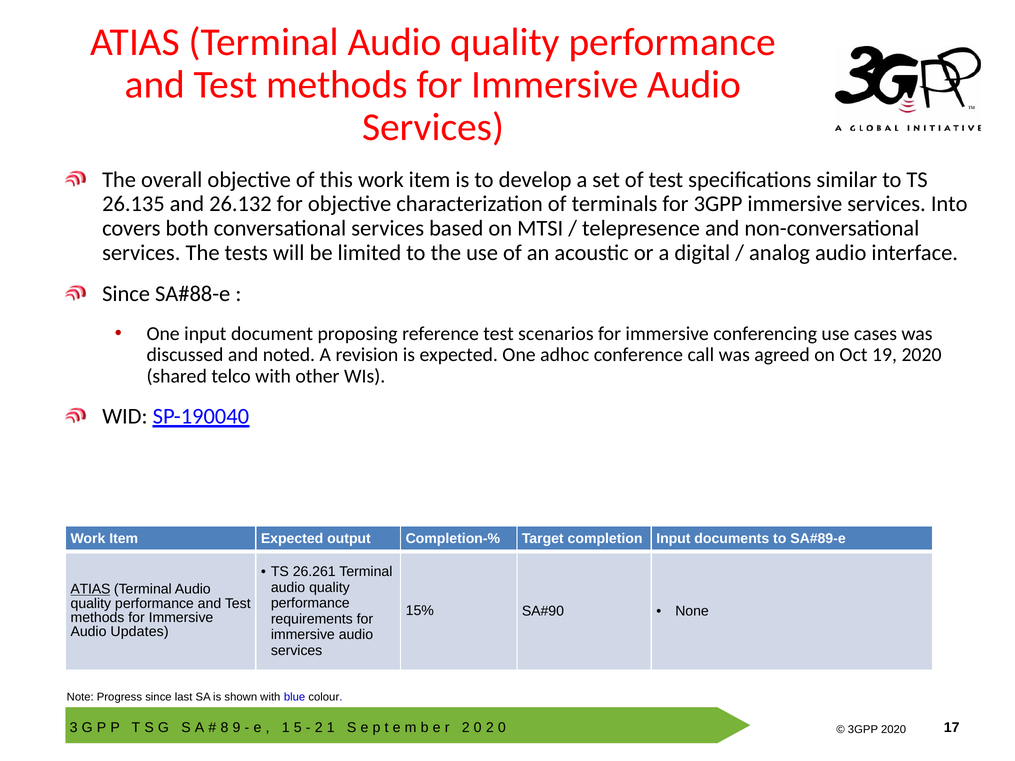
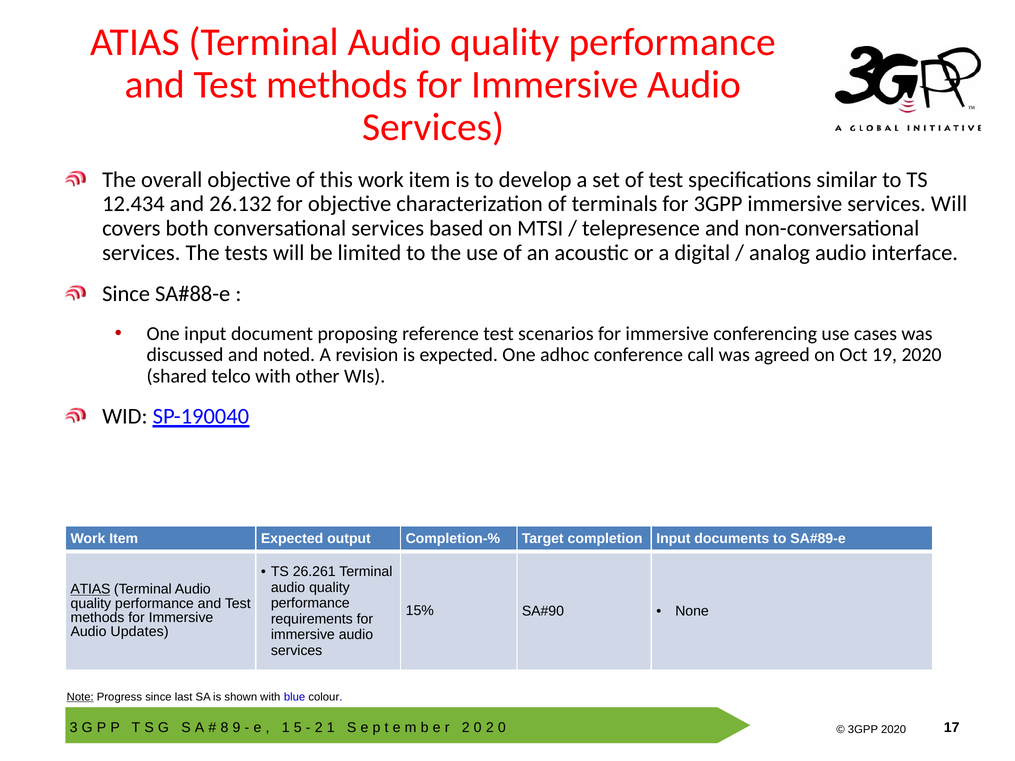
26.135: 26.135 -> 12.434
services Into: Into -> Will
Note underline: none -> present
